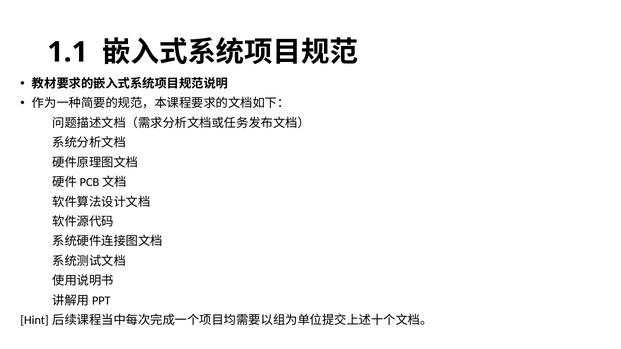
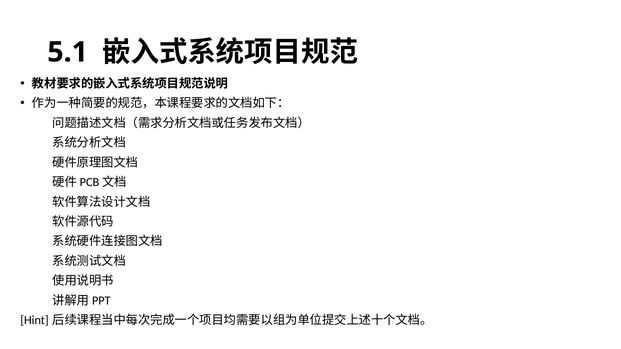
1.1: 1.1 -> 5.1
